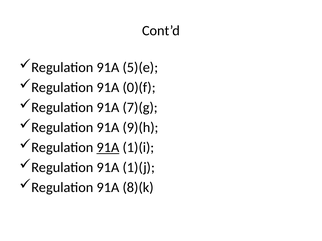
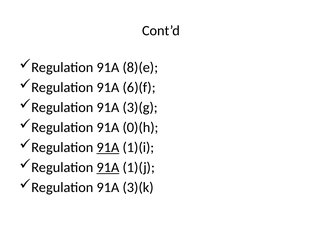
5)(e: 5)(e -> 8)(e
0)(f: 0)(f -> 6)(f
7)(g: 7)(g -> 3)(g
9)(h: 9)(h -> 0)(h
91A at (108, 168) underline: none -> present
8)(k: 8)(k -> 3)(k
